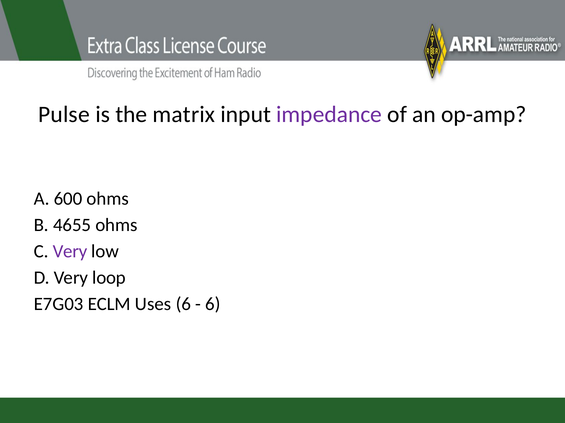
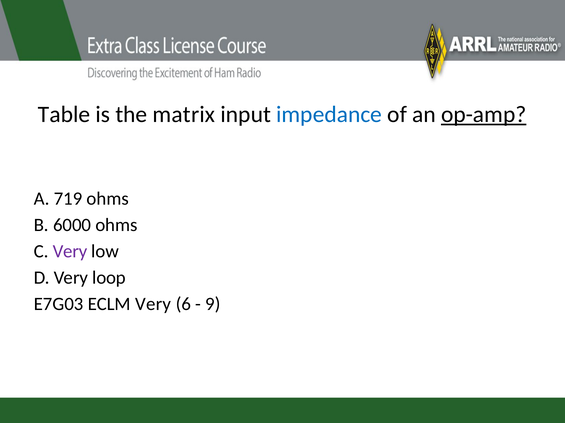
Pulse: Pulse -> Table
impedance colour: purple -> blue
op-amp underline: none -> present
600: 600 -> 719
4655: 4655 -> 6000
ECLM Uses: Uses -> Very
6 at (213, 304): 6 -> 9
